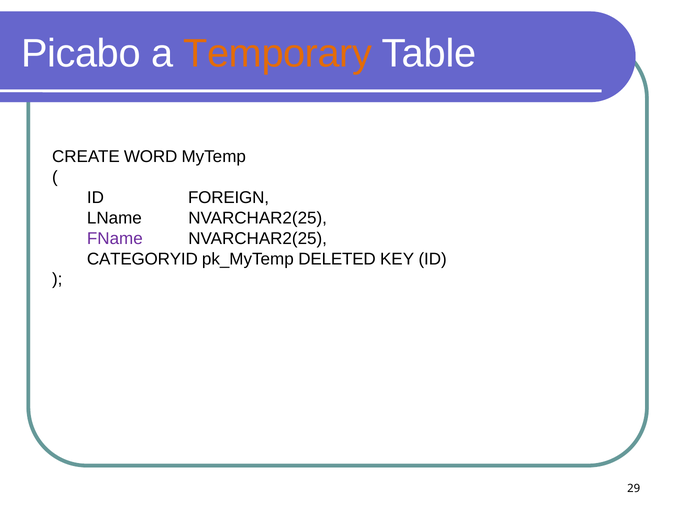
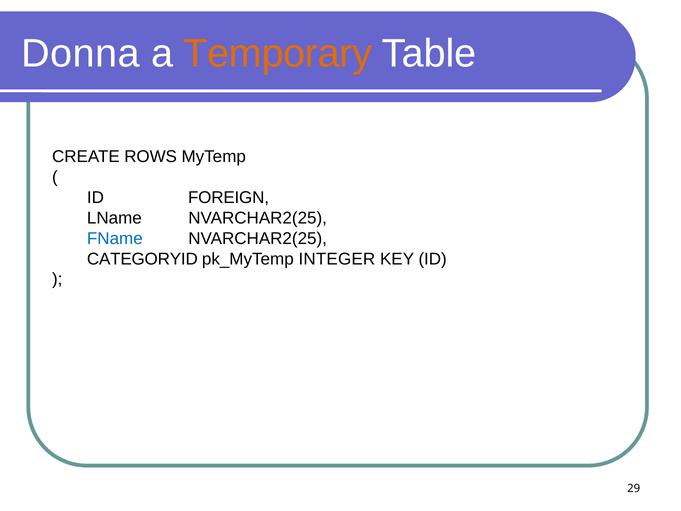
Picabo: Picabo -> Donna
WORD: WORD -> ROWS
FName colour: purple -> blue
DELETED: DELETED -> INTEGER
